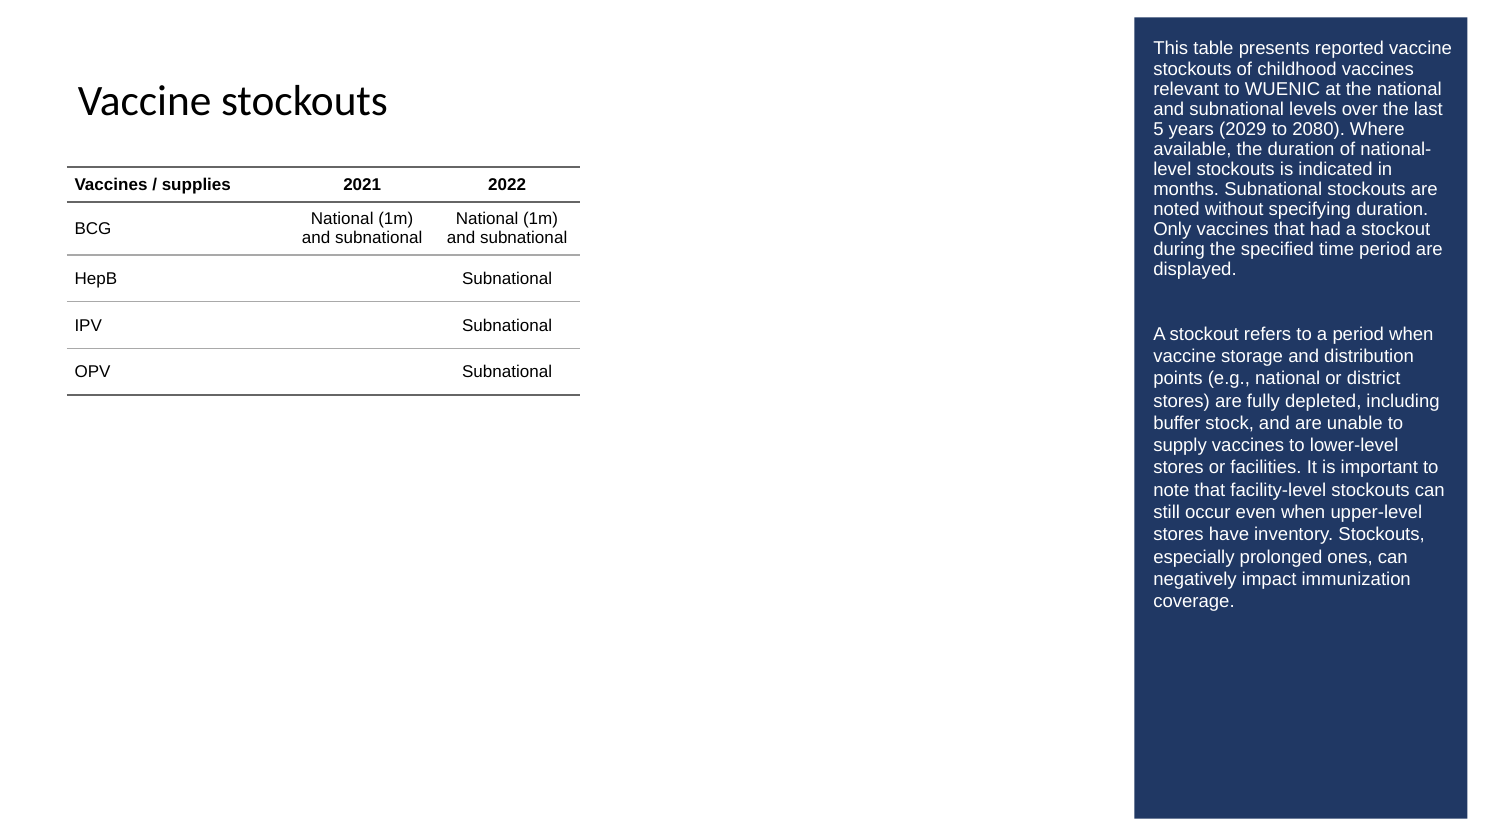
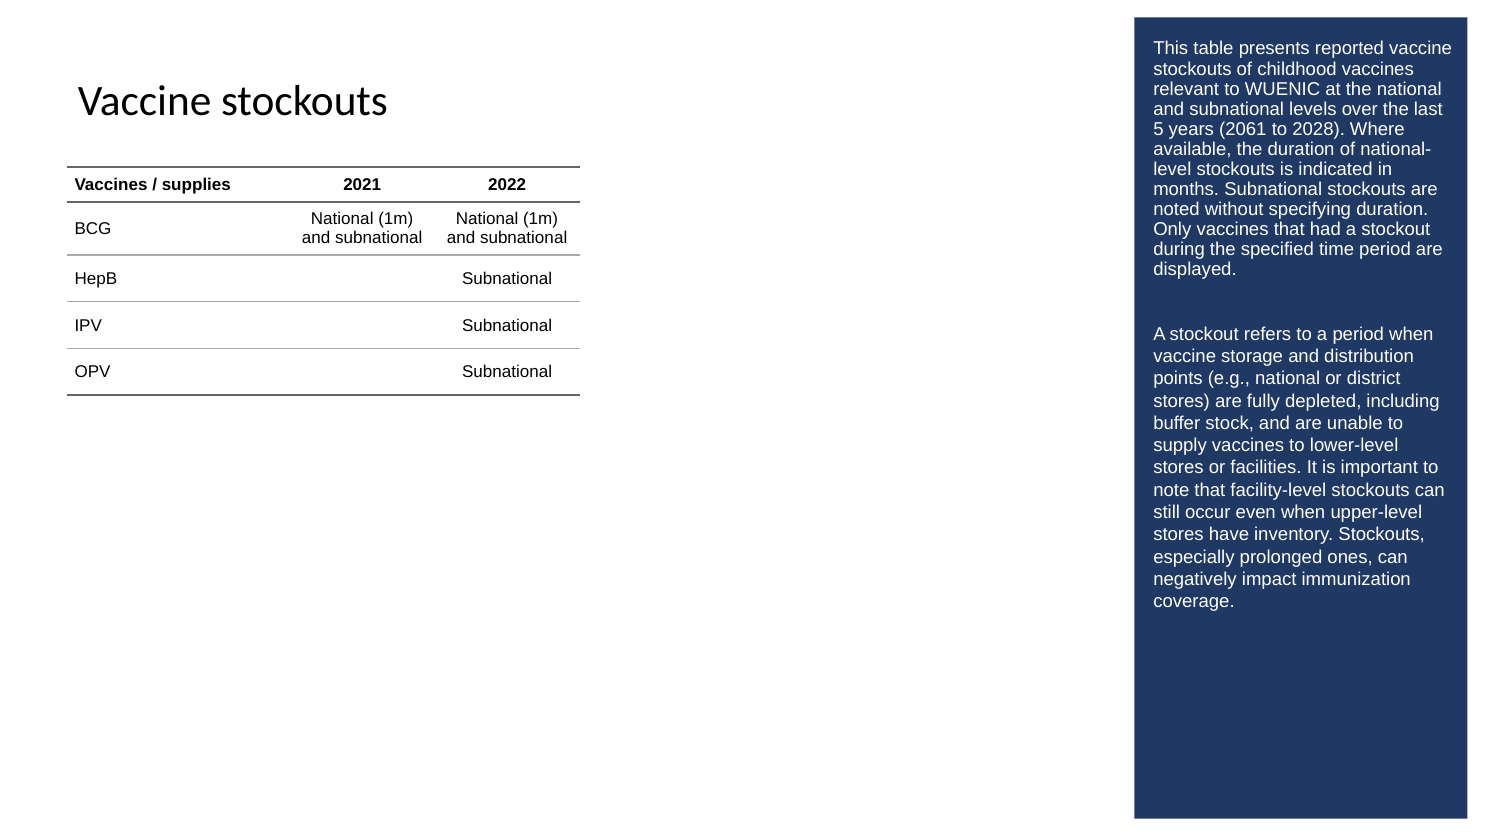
2029: 2029 -> 2061
2080: 2080 -> 2028
